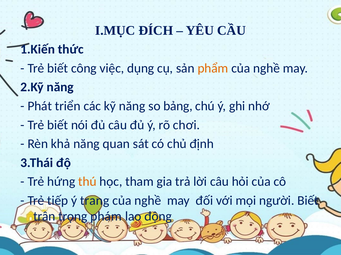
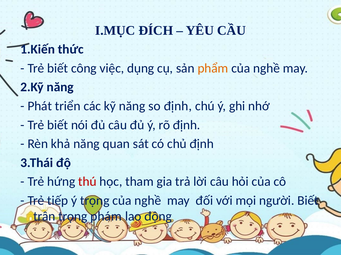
so bảng: bảng -> định
rõ chơi: chơi -> định
thú colour: orange -> red
ý trang: trang -> trọng
